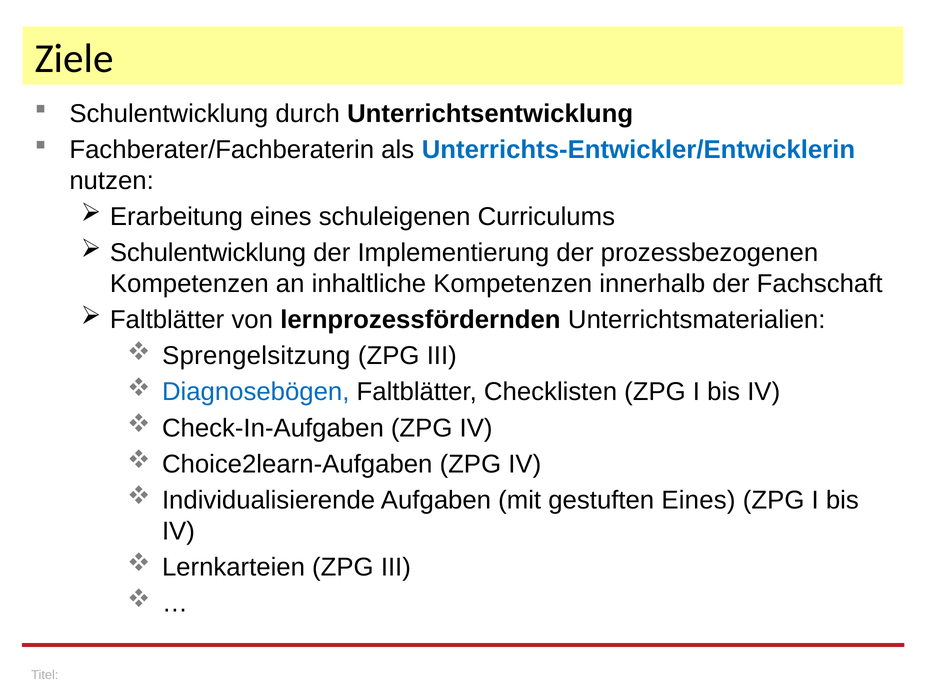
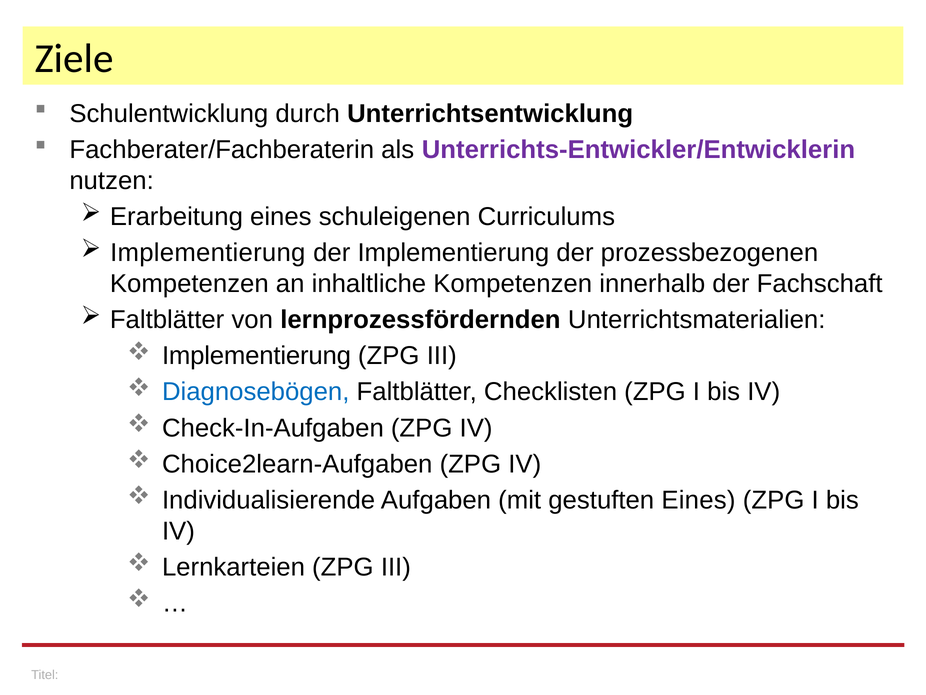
Unterrichts-Entwickler/Entwicklerin colour: blue -> purple
Schulentwicklung at (208, 253): Schulentwicklung -> Implementierung
Sprengelsitzung at (256, 356): Sprengelsitzung -> Implementierung
